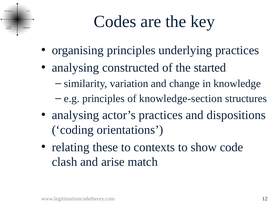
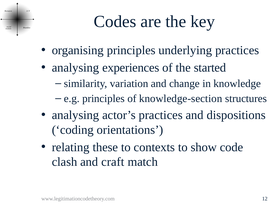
constructed: constructed -> experiences
arise: arise -> craft
